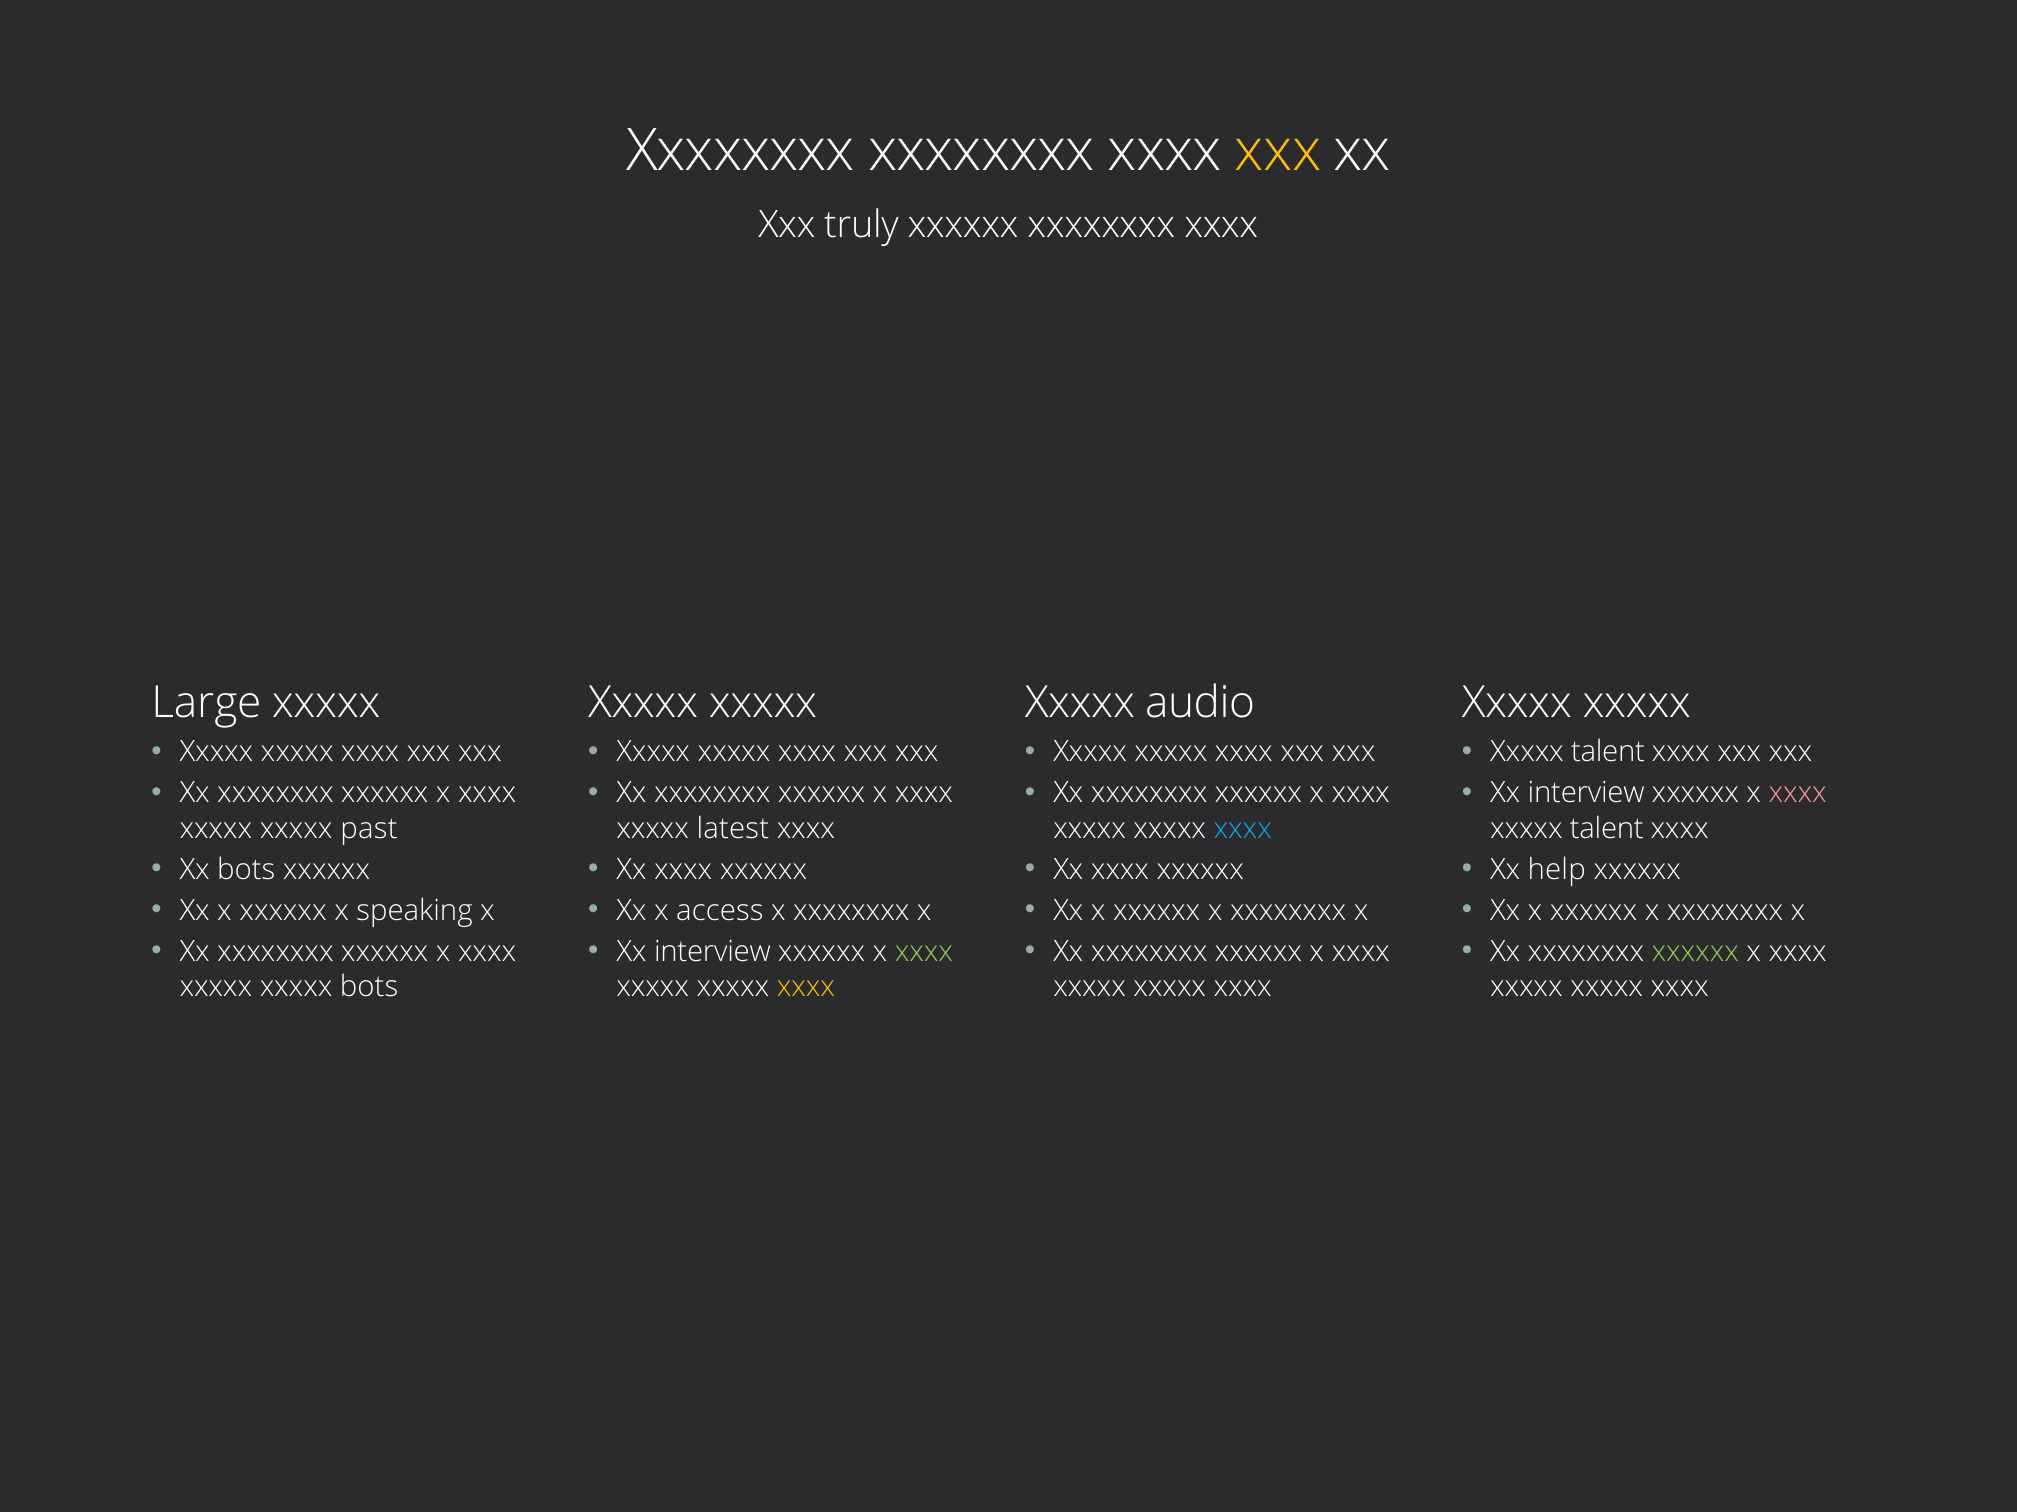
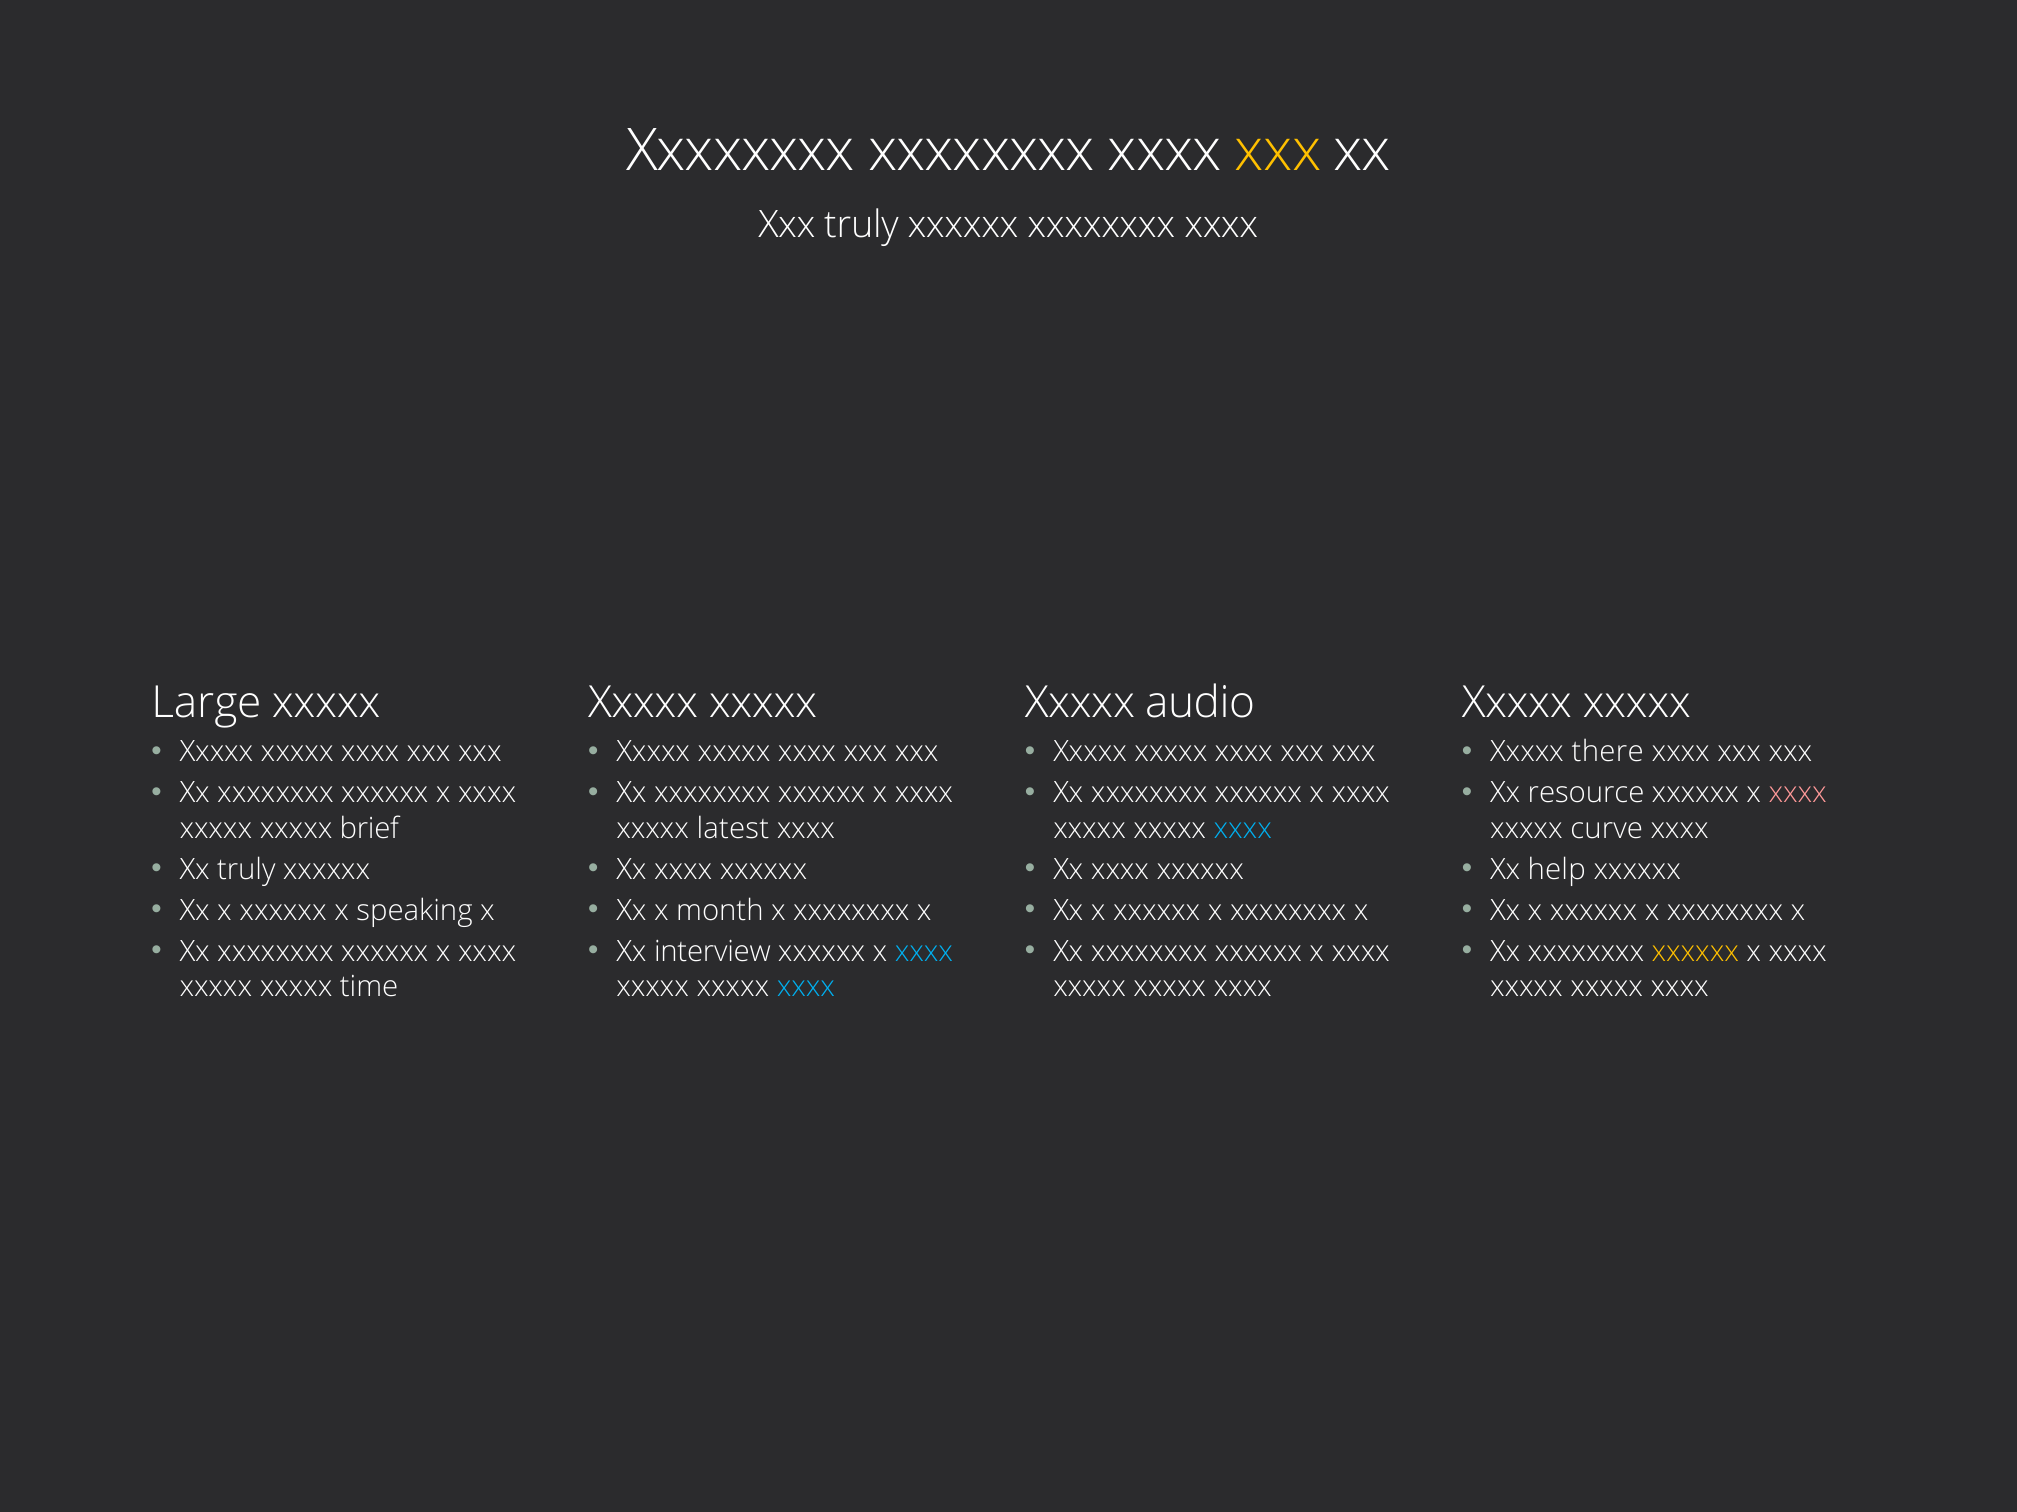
talent at (1608, 752): talent -> there
interview at (1586, 794): interview -> resource
past: past -> brief
talent at (1607, 829): talent -> curve
Xx bots: bots -> truly
access: access -> month
xxxx at (924, 952) colour: light green -> light blue
xxxxxx at (1695, 952) colour: light green -> yellow
xxxxx bots: bots -> time
xxxx at (806, 988) colour: yellow -> light blue
